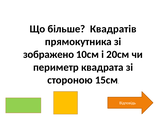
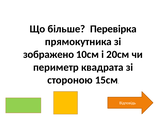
Квадратів: Квадратів -> Перевірка
